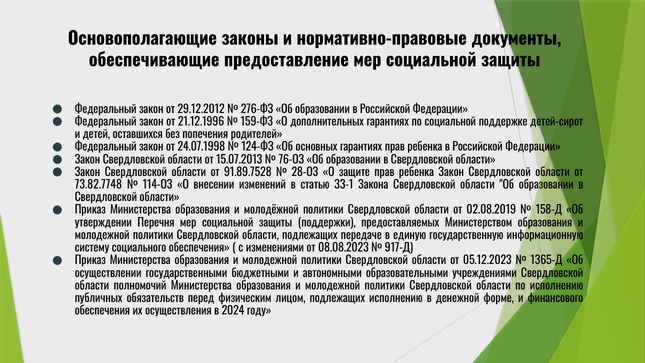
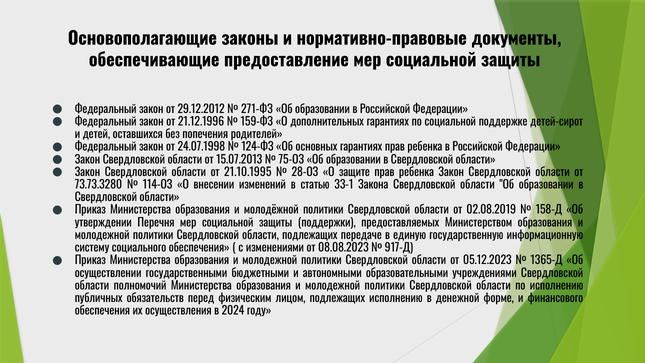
276-ФЗ: 276-ФЗ -> 271-ФЗ
76-ОЗ: 76-ОЗ -> 75-ОЗ
91.89.7528: 91.89.7528 -> 21.10.1995
73.82.7748: 73.82.7748 -> 73.73.3280
